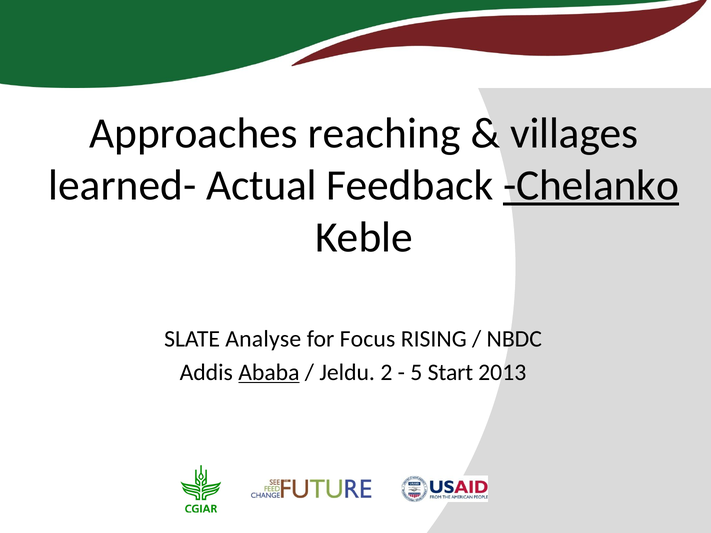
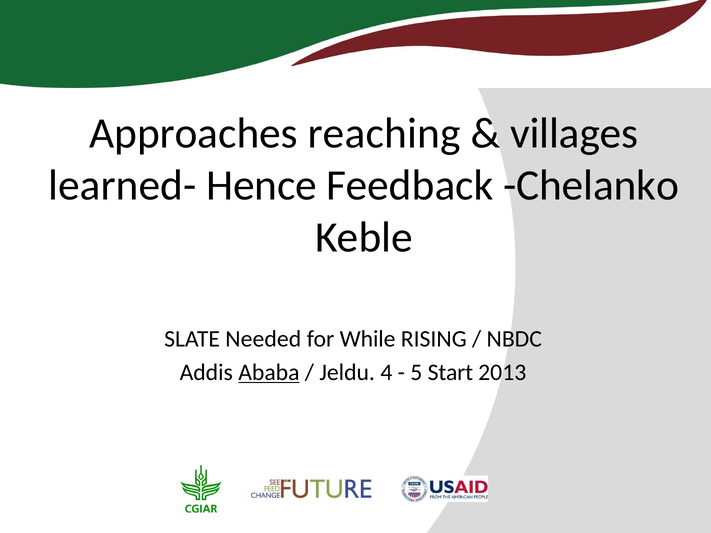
Actual: Actual -> Hence
Chelanko underline: present -> none
Analyse: Analyse -> Needed
Focus: Focus -> While
2: 2 -> 4
